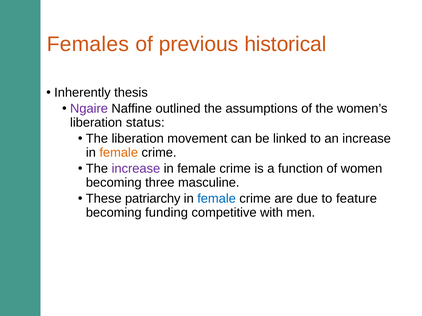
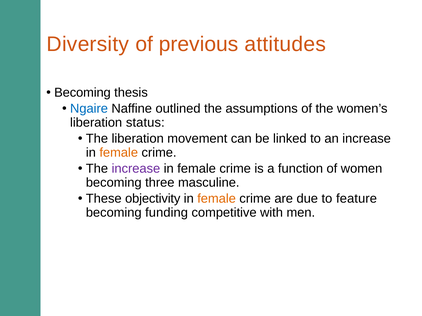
Females: Females -> Diversity
historical: historical -> attitudes
Inherently at (82, 93): Inherently -> Becoming
Ngaire colour: purple -> blue
patriarchy: patriarchy -> objectivity
female at (217, 199) colour: blue -> orange
